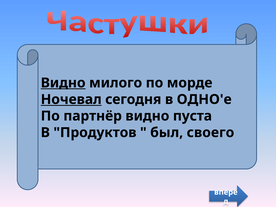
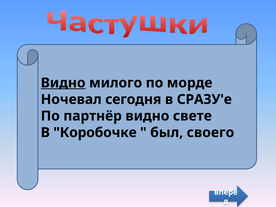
Ночевал underline: present -> none
ОДНО'е: ОДНО'е -> СРАЗУ'е
пуста: пуста -> свете
Продуктов: Продуктов -> Коробочке
